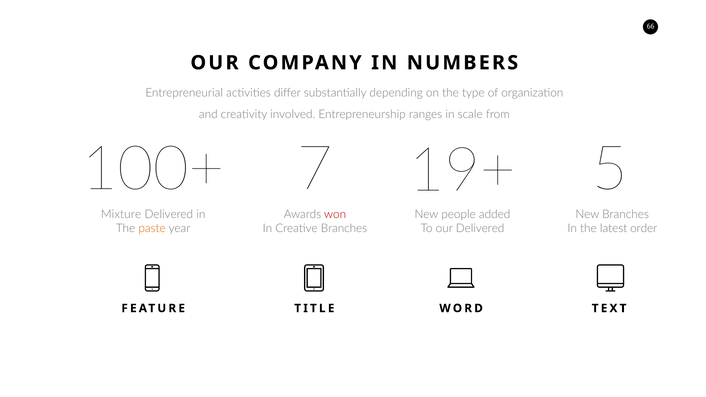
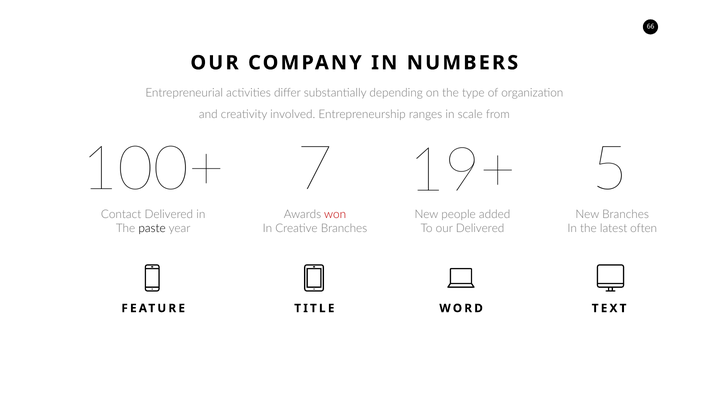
Mixture: Mixture -> Contact
paste colour: orange -> black
order: order -> often
